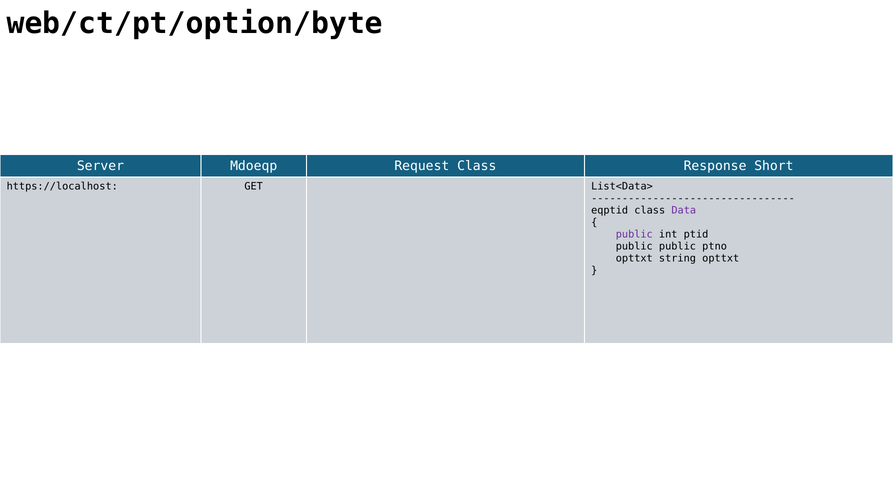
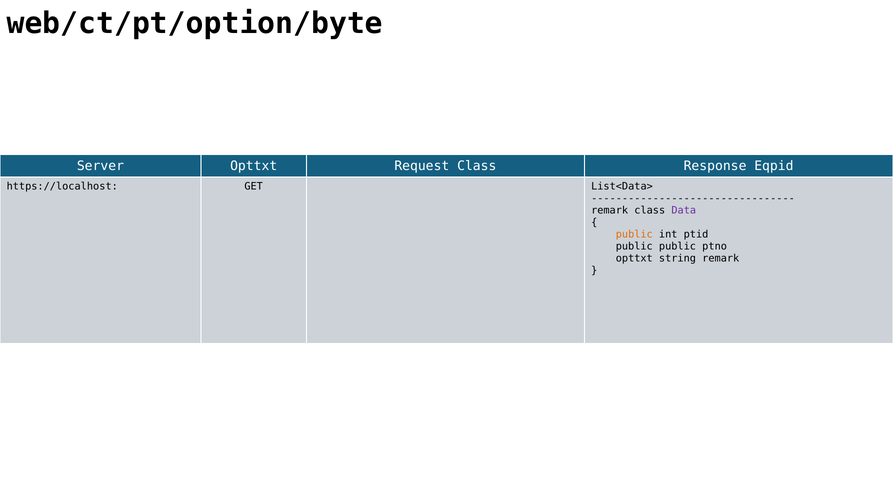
Server Mdoeqp: Mdoeqp -> Opttxt
Short: Short -> Eqpid
eqptid at (610, 211): eqptid -> remark
public at (634, 234) colour: purple -> orange
string opttxt: opttxt -> remark
